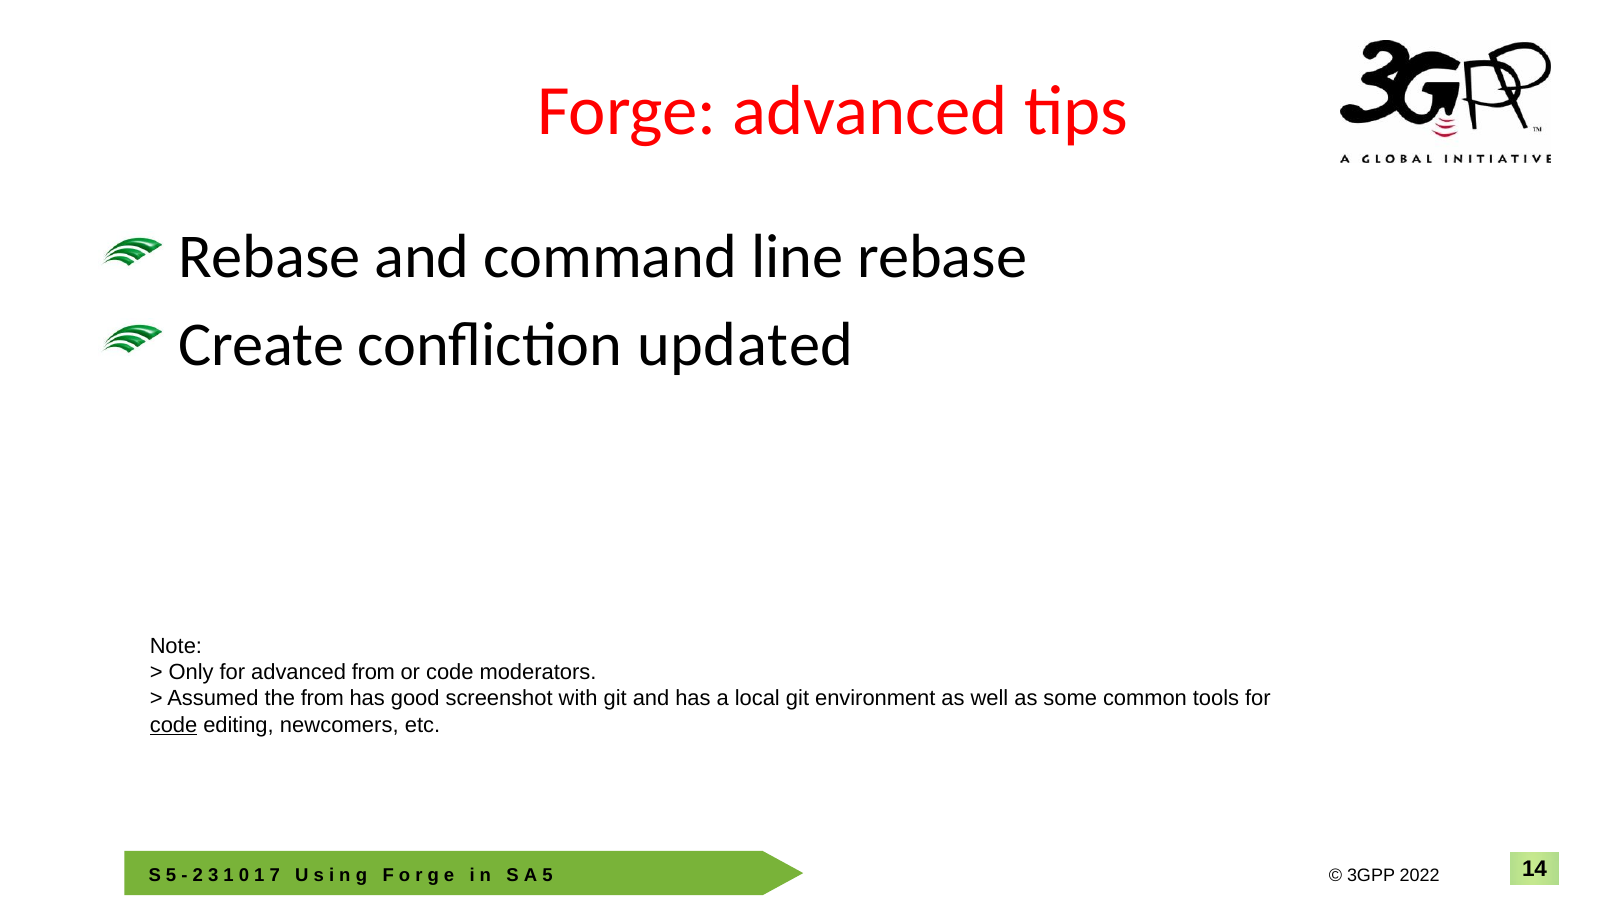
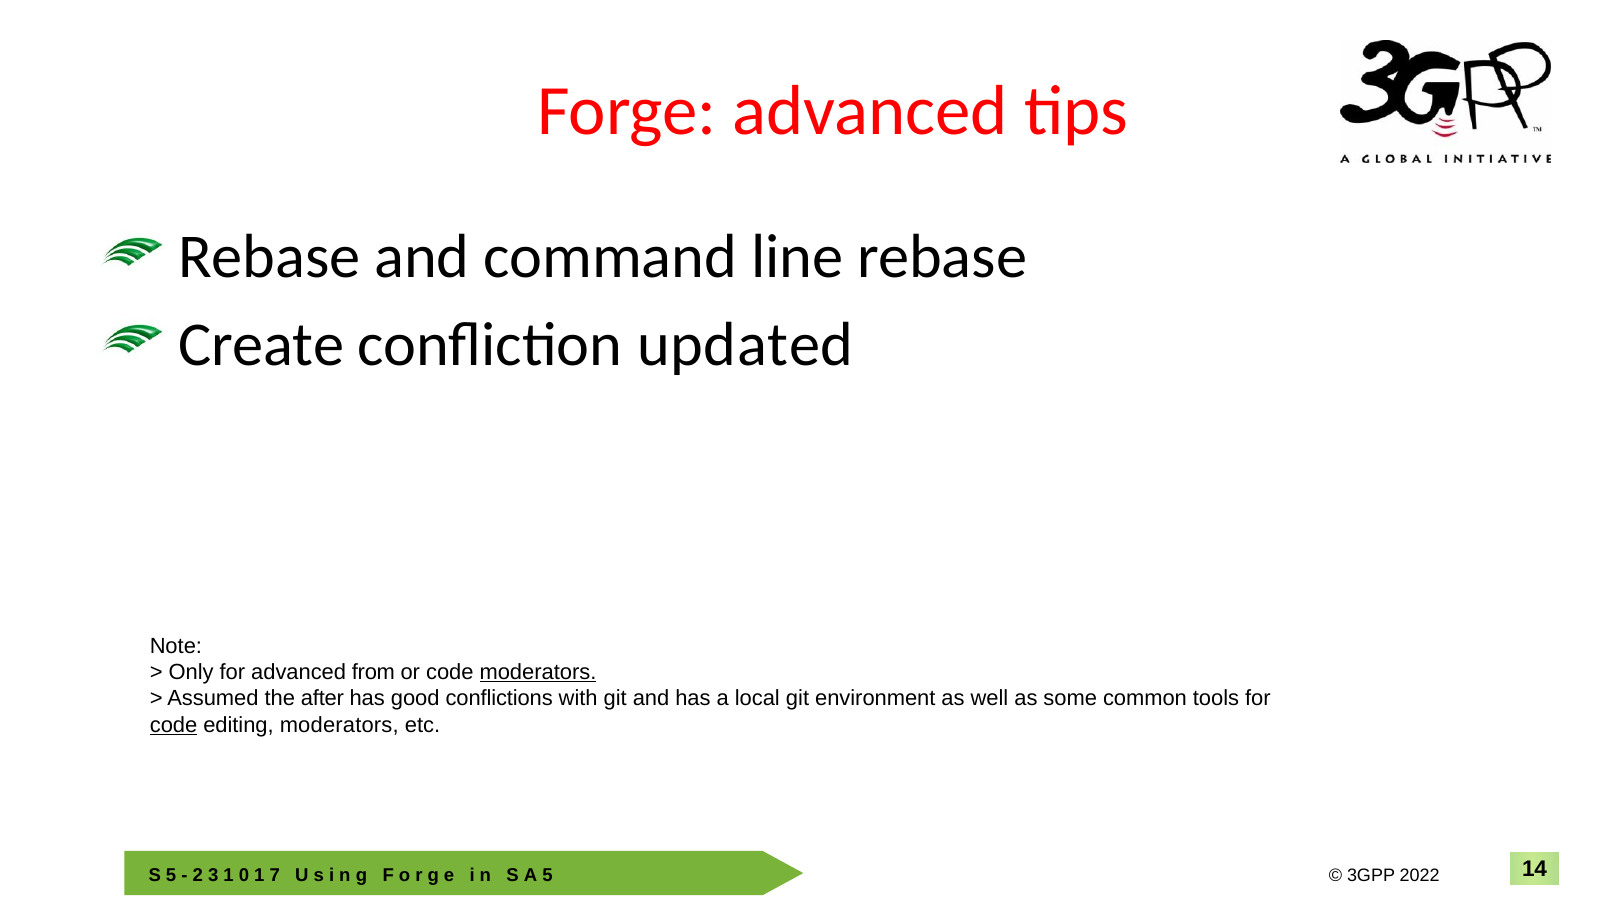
moderators at (538, 672) underline: none -> present
the from: from -> after
screenshot: screenshot -> conflictions
editing newcomers: newcomers -> moderators
